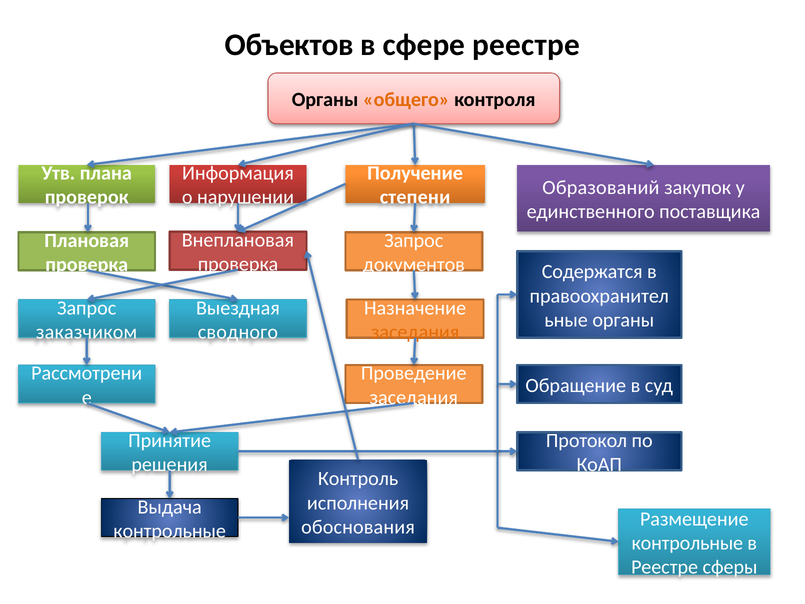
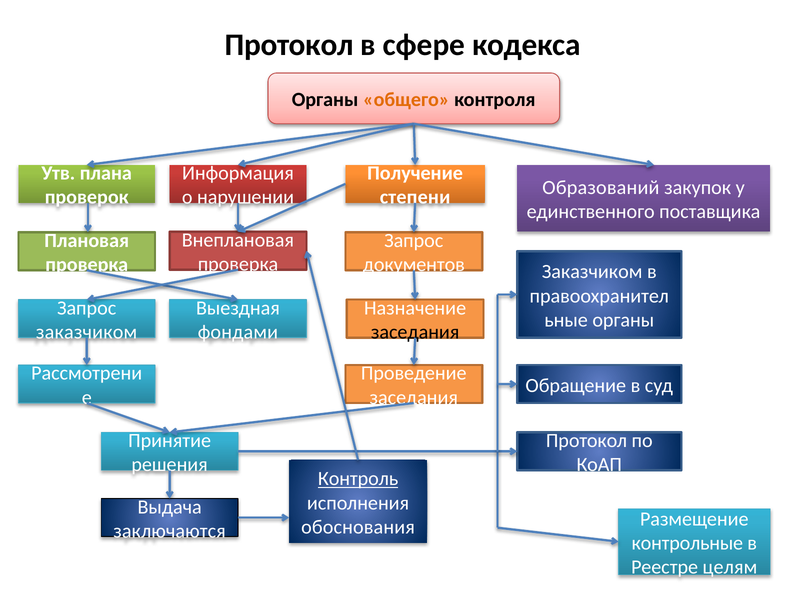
Объектов at (289, 45): Объектов -> Протокол
сфере реестре: реестре -> кодекса
Содержатся at (592, 272): Содержатся -> Заказчиком
сводного: сводного -> фондами
заседания at (415, 332) colour: orange -> black
Контроль underline: none -> present
контрольные at (170, 531): контрольные -> заключаются
сферы: сферы -> целям
